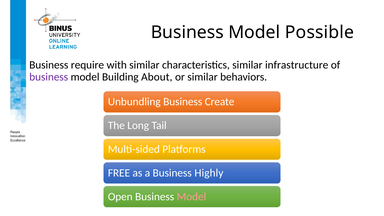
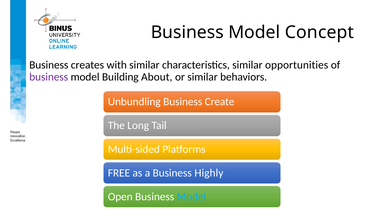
Possible: Possible -> Concept
require: require -> creates
infrastructure: infrastructure -> opportunities
Model at (191, 197) colour: pink -> light blue
